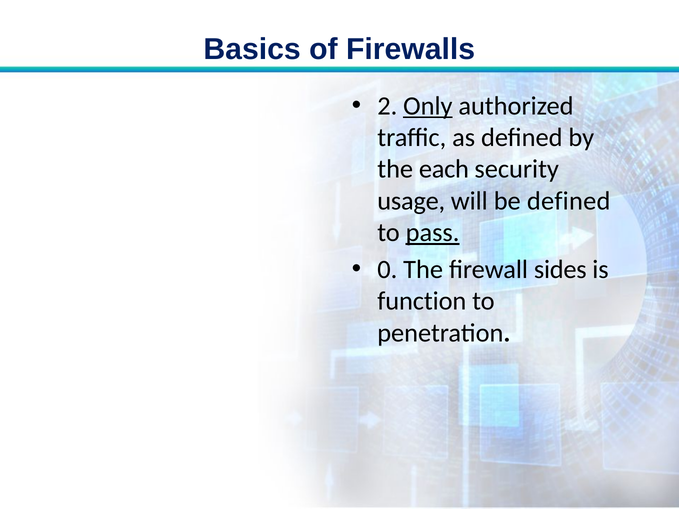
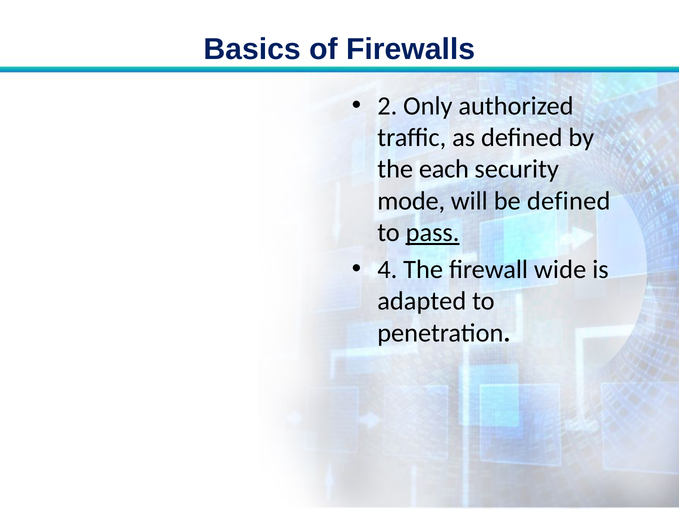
Only underline: present -> none
usage: usage -> mode
0: 0 -> 4
sides: sides -> wide
function: function -> adapted
